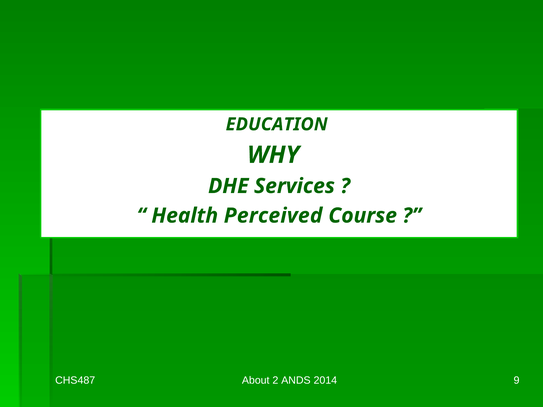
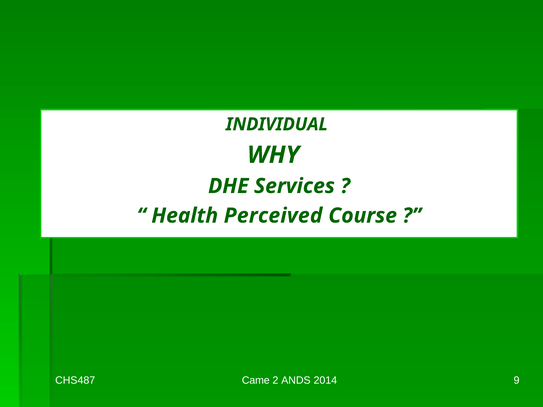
EDUCATION: EDUCATION -> INDIVIDUAL
About: About -> Came
